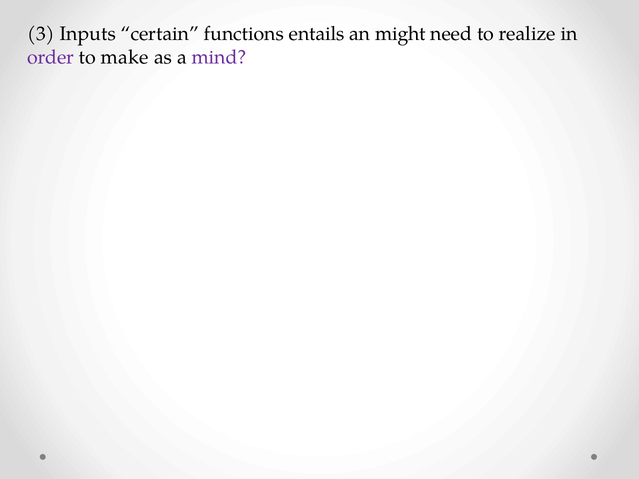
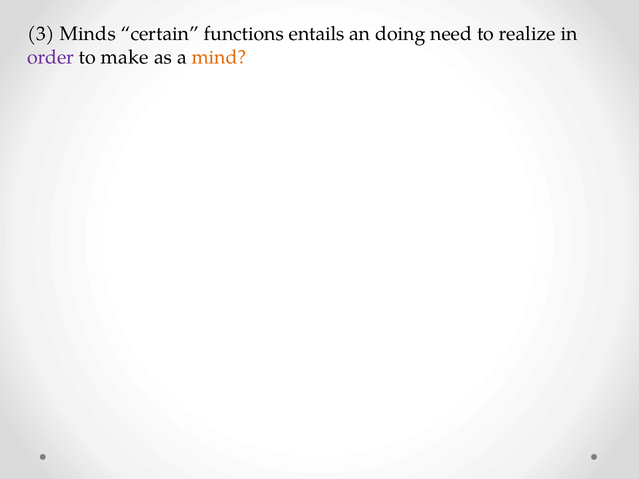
Inputs: Inputs -> Minds
might: might -> doing
mind colour: purple -> orange
